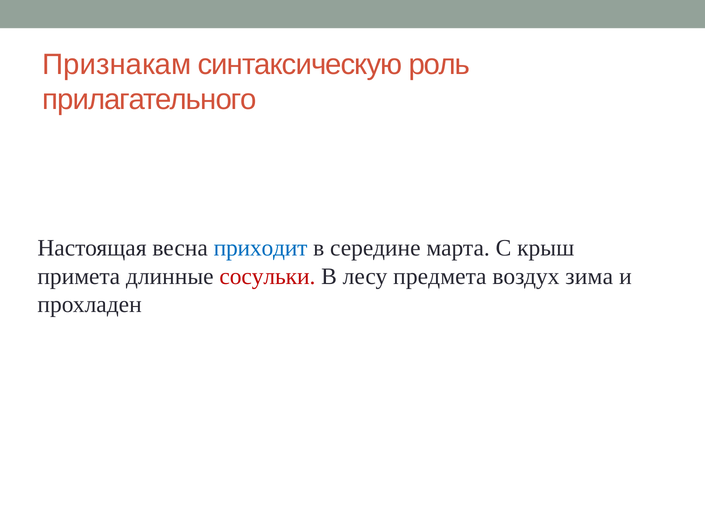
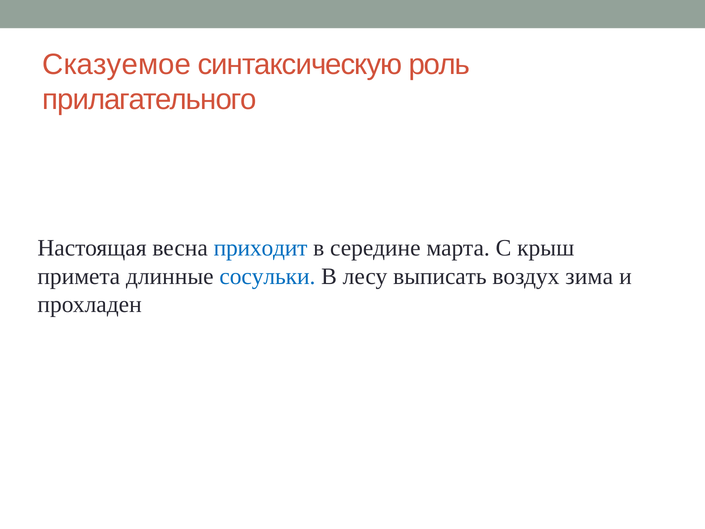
Признакам: Признакам -> Сказуемое
сосульки colour: red -> blue
предмета: предмета -> выписать
